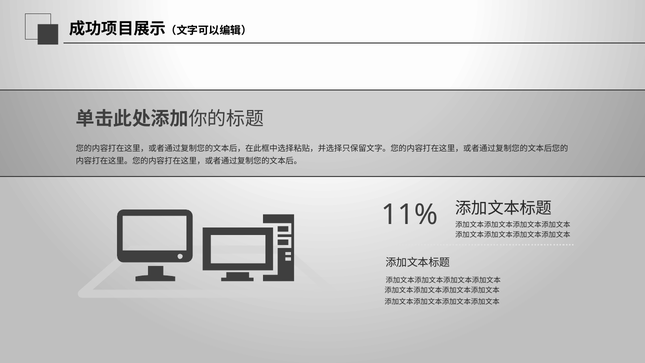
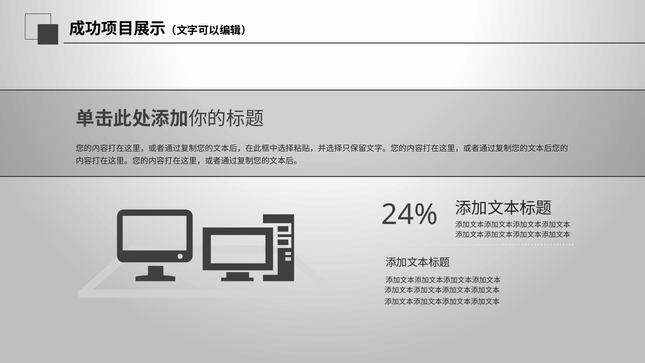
11%: 11% -> 24%
